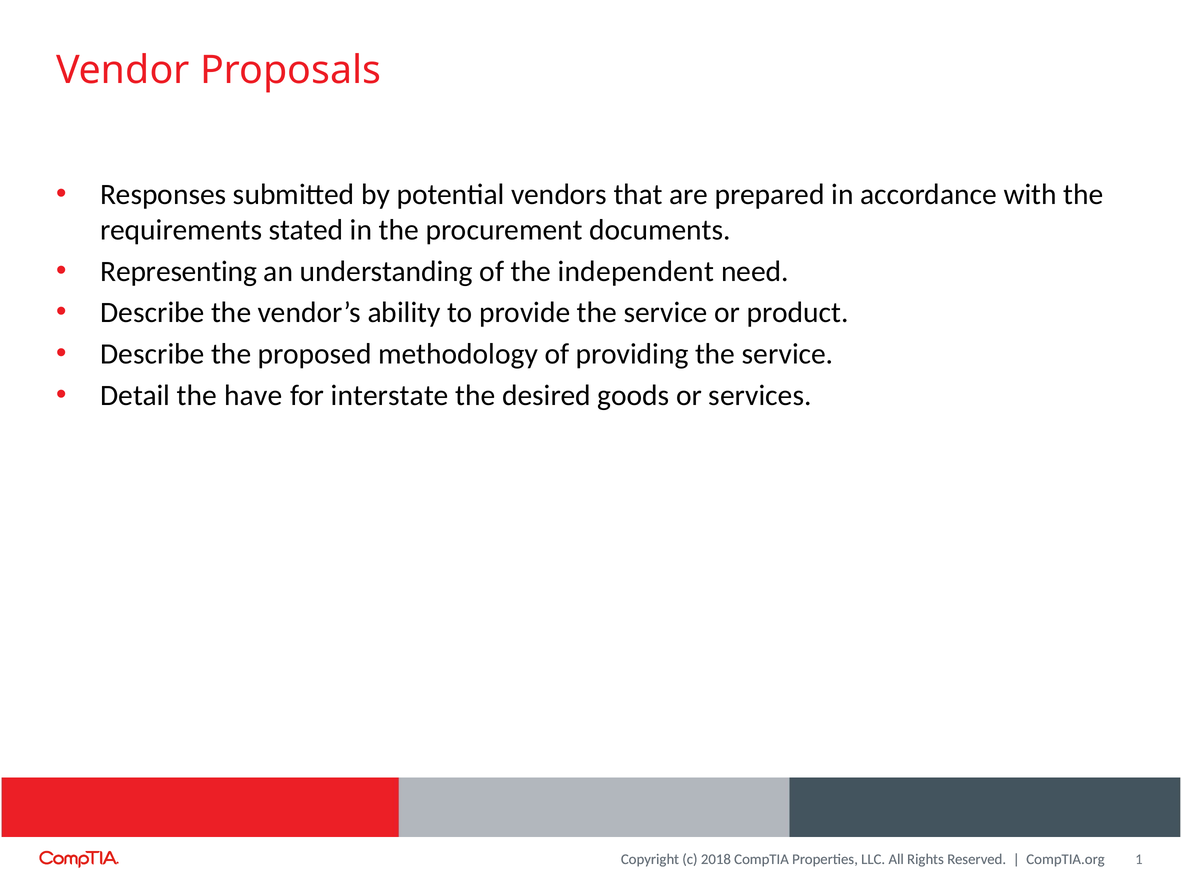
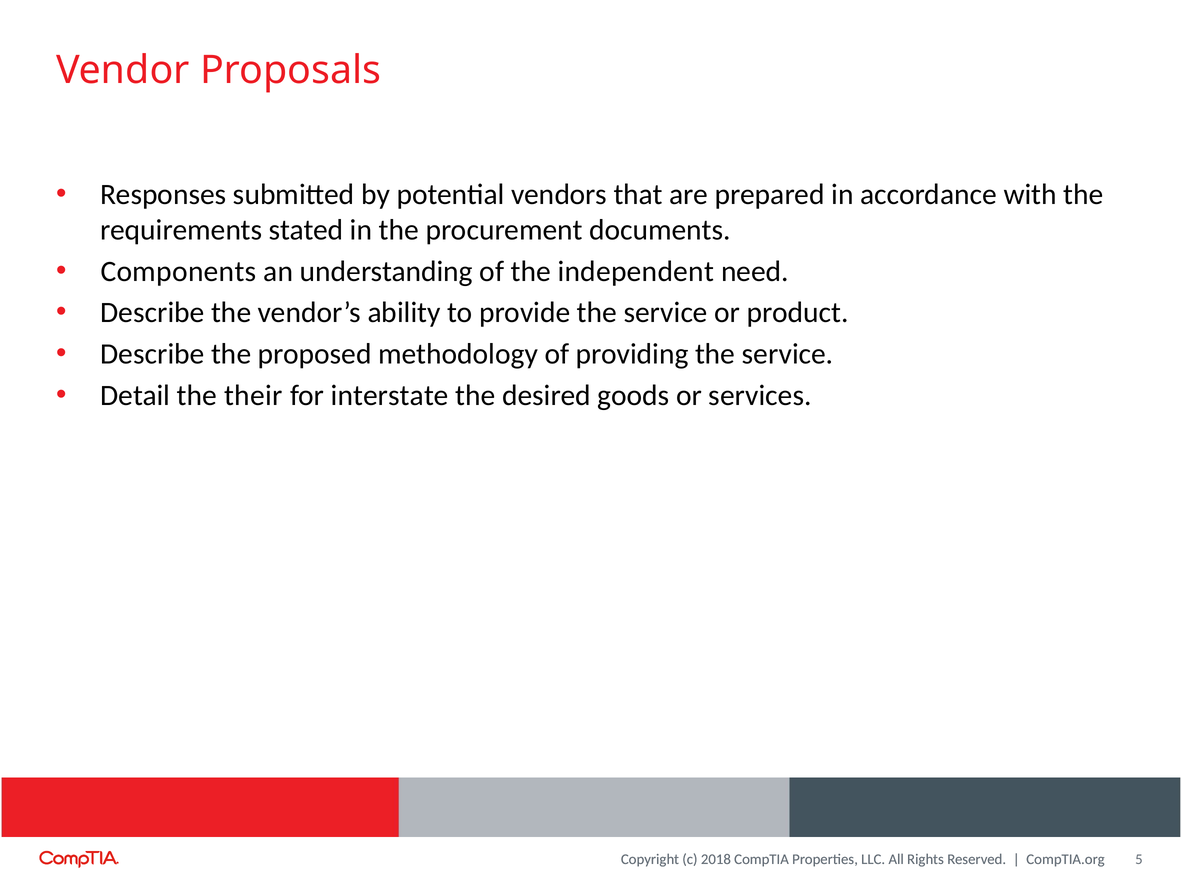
Representing: Representing -> Components
have: have -> their
1: 1 -> 5
